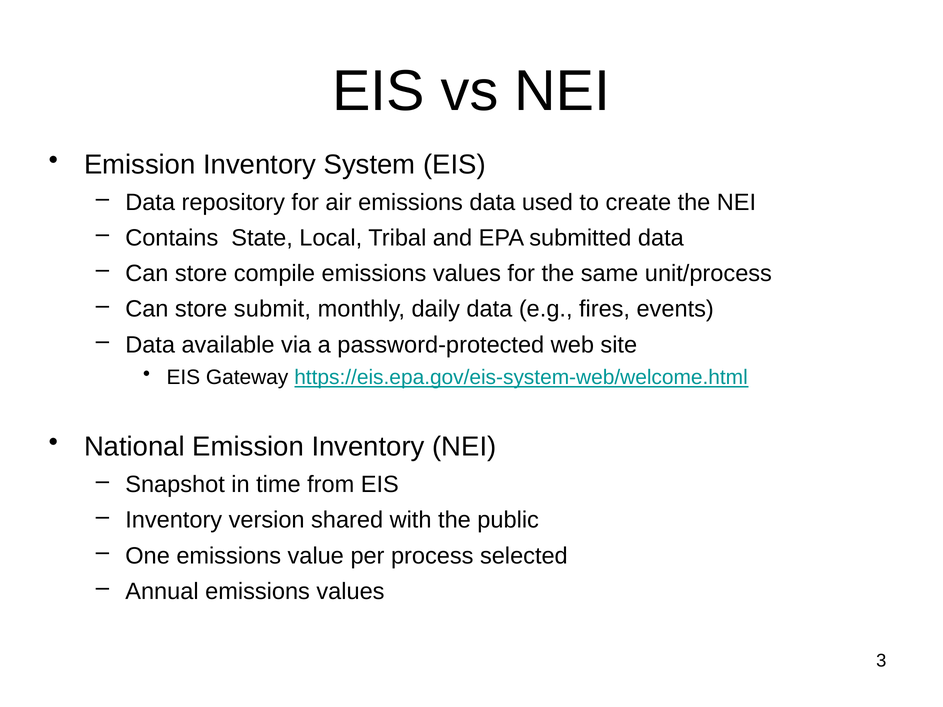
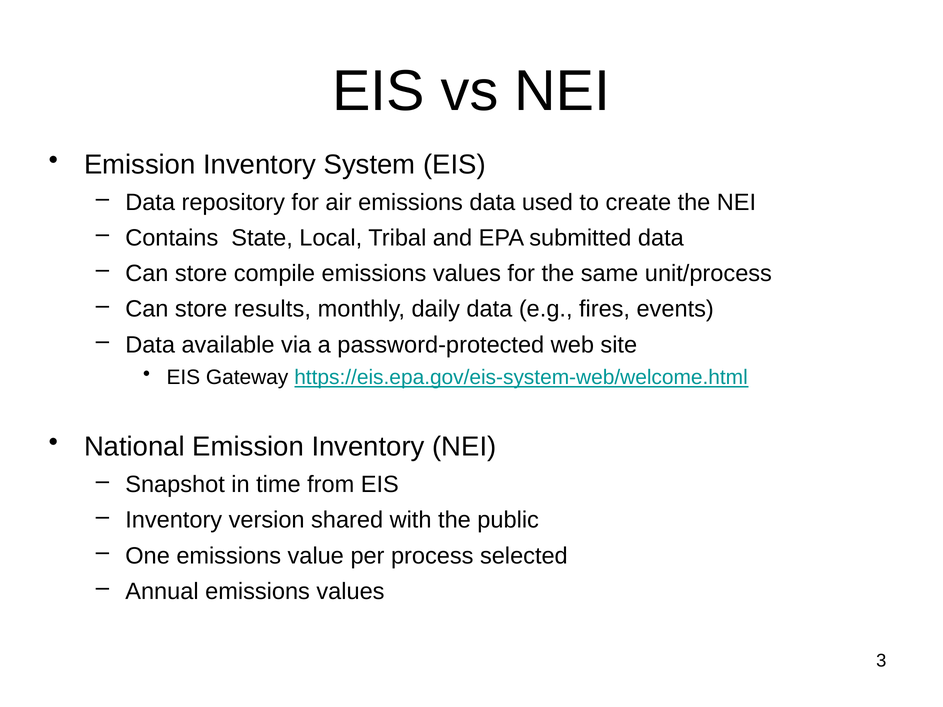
submit: submit -> results
